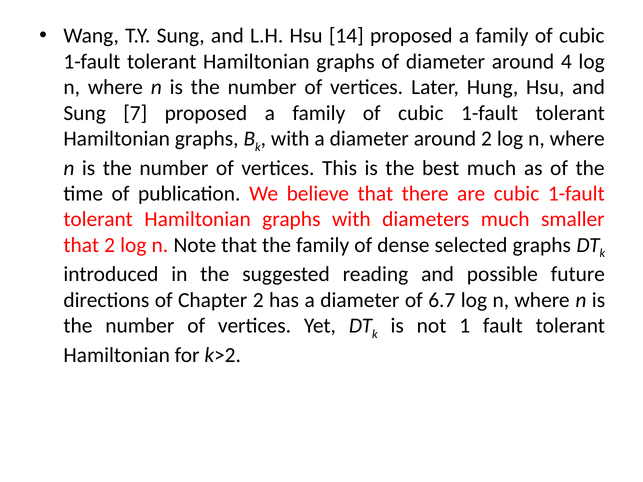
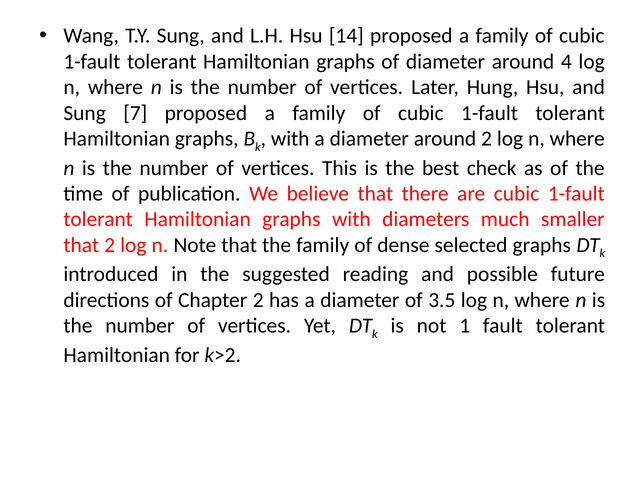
best much: much -> check
6.7: 6.7 -> 3.5
